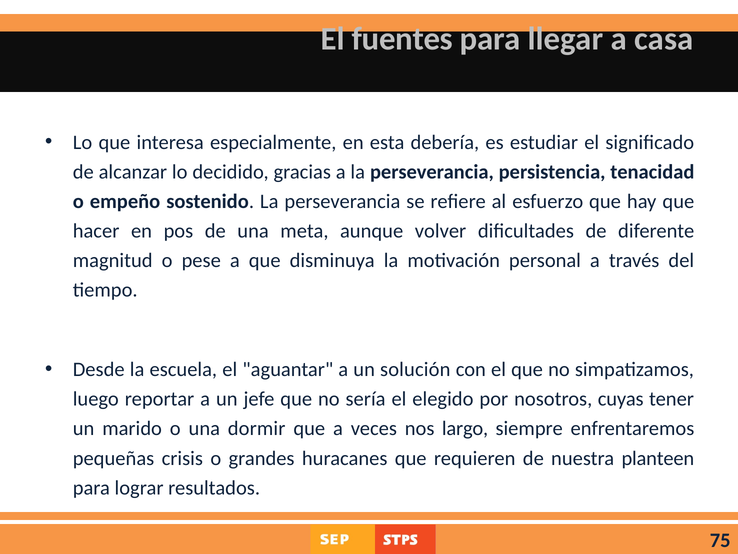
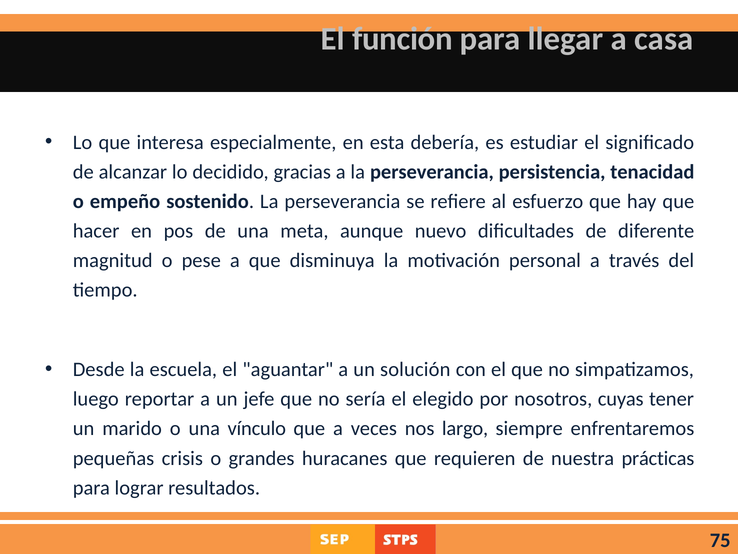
fuentes: fuentes -> función
volver: volver -> nuevo
dormir: dormir -> vínculo
planteen: planteen -> prácticas
